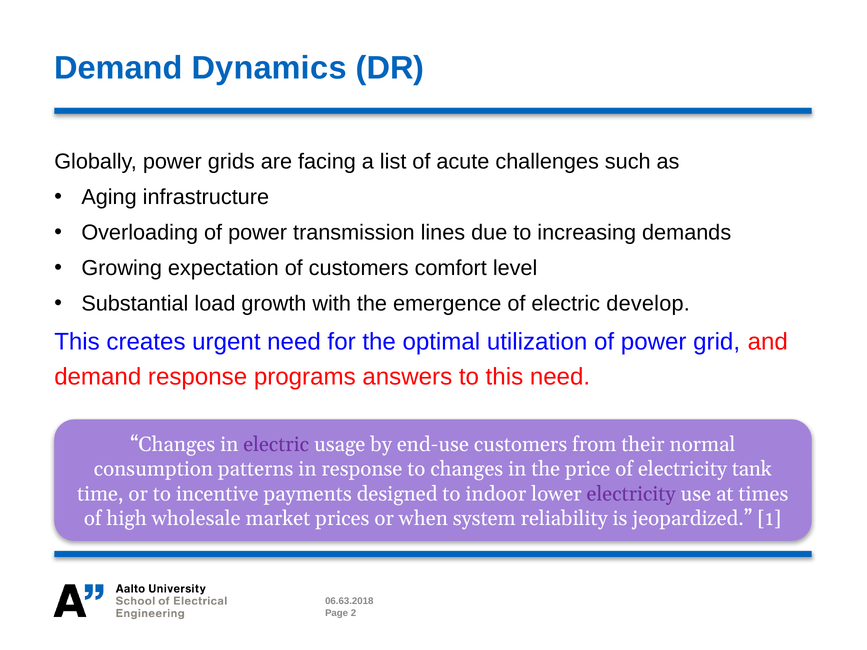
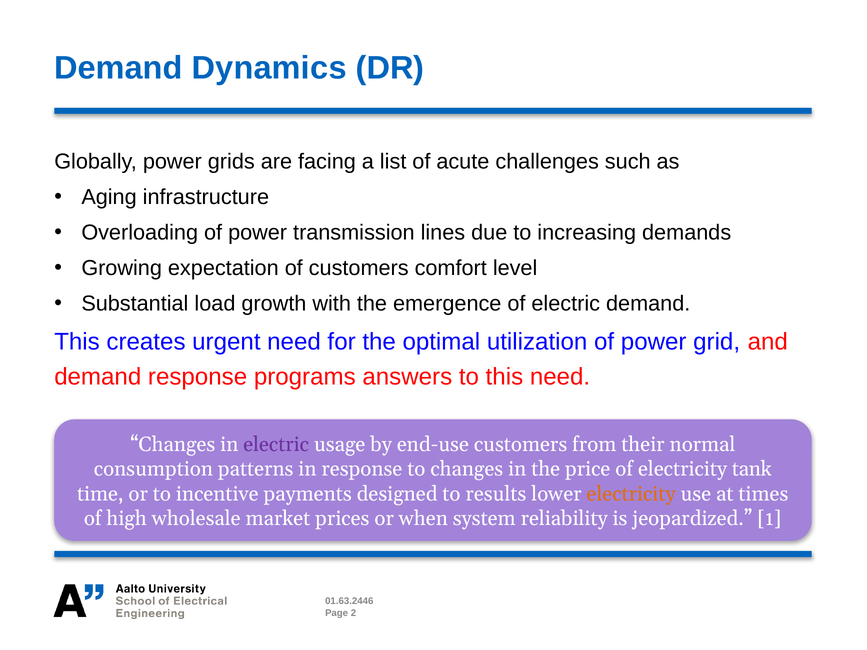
electric develop: develop -> demand
indoor: indoor -> results
electricity at (631, 494) colour: purple -> orange
06.63.2018: 06.63.2018 -> 01.63.2446
